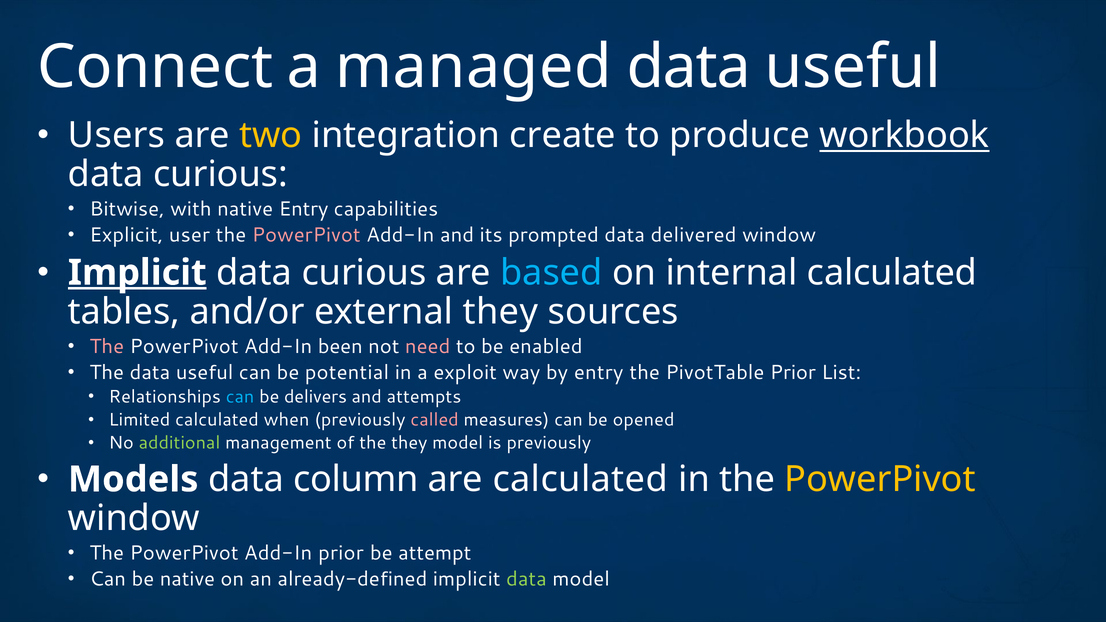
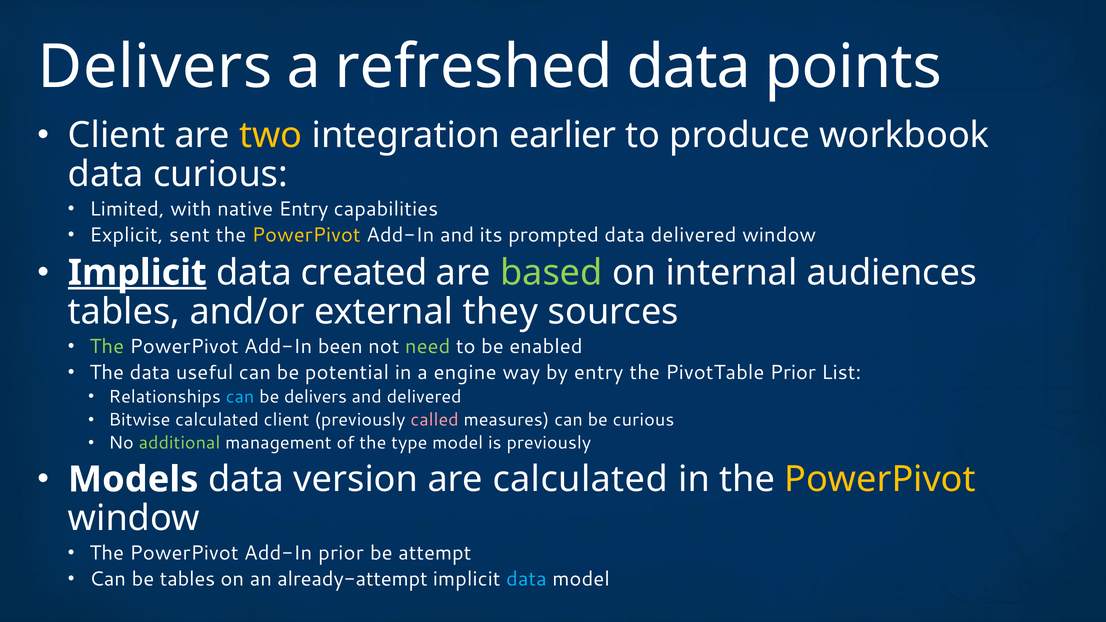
Connect at (155, 67): Connect -> Delivers
managed: managed -> refreshed
useful at (853, 67): useful -> points
Users at (117, 135): Users -> Client
create: create -> earlier
workbook underline: present -> none
Bitwise: Bitwise -> Limited
user: user -> sent
PowerPivot at (306, 235) colour: pink -> yellow
curious at (364, 273): curious -> created
based colour: light blue -> light green
internal calculated: calculated -> audiences
The at (107, 346) colour: pink -> light green
need colour: pink -> light green
exploit: exploit -> engine
and attempts: attempts -> delivered
Limited: Limited -> Bitwise
calculated when: when -> client
be opened: opened -> curious
the they: they -> type
column: column -> version
be native: native -> tables
already-defined: already-defined -> already-attempt
data at (526, 579) colour: light green -> light blue
